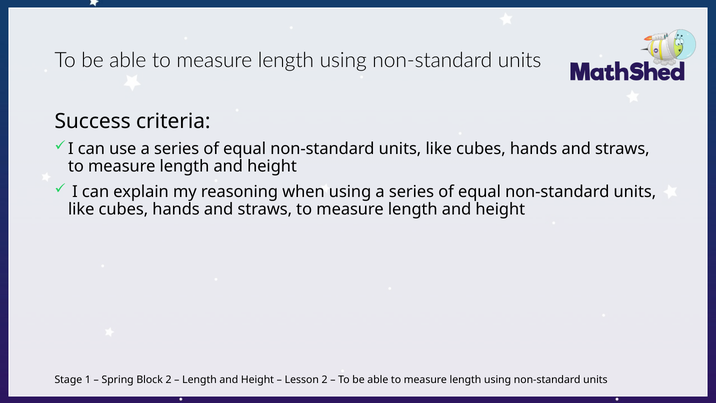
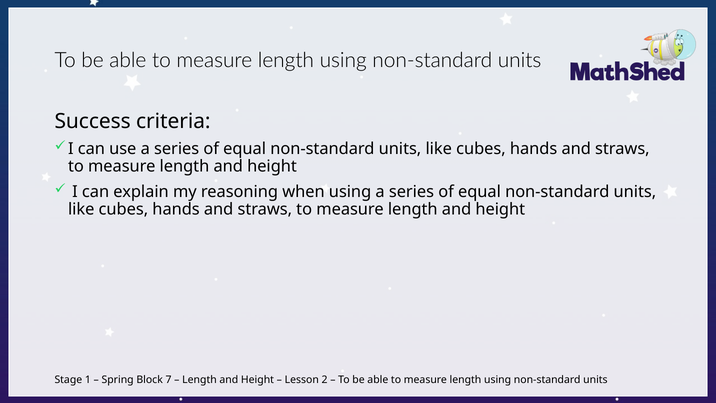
Block 2: 2 -> 7
